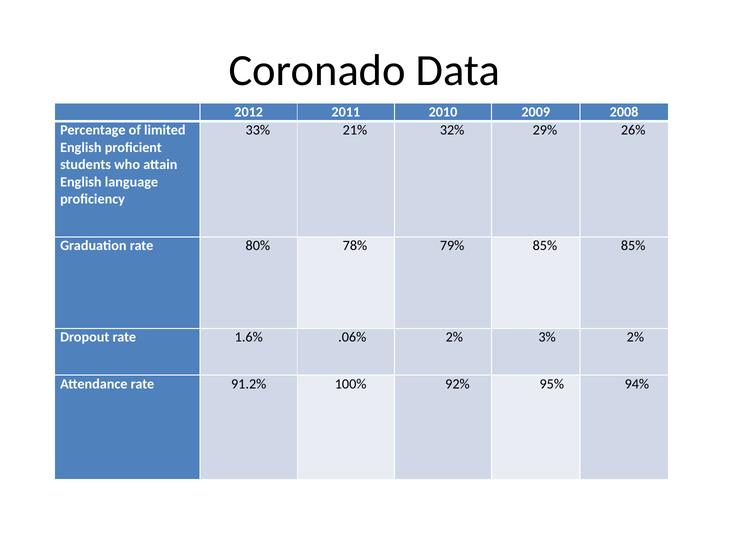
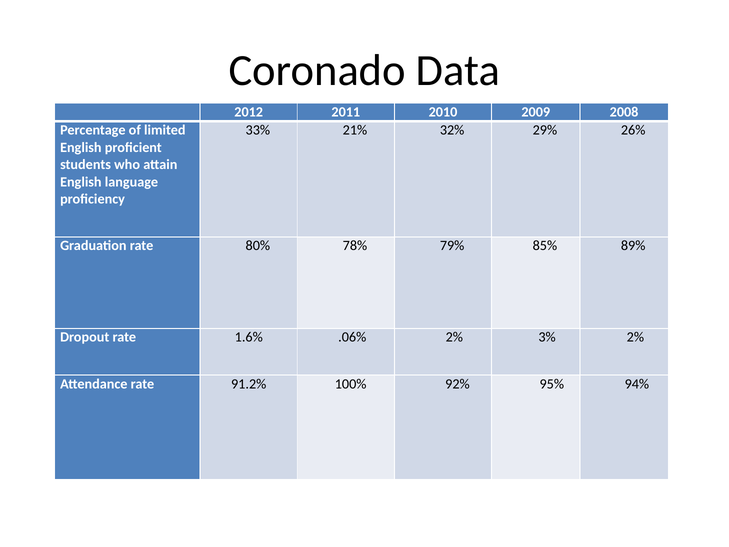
85% 85%: 85% -> 89%
